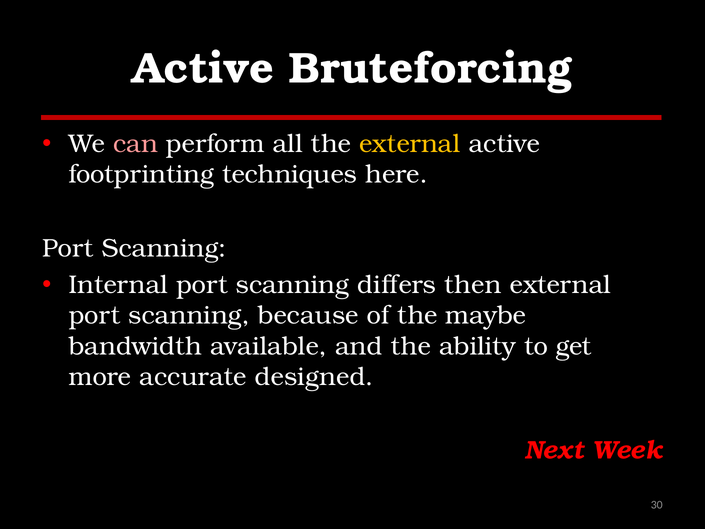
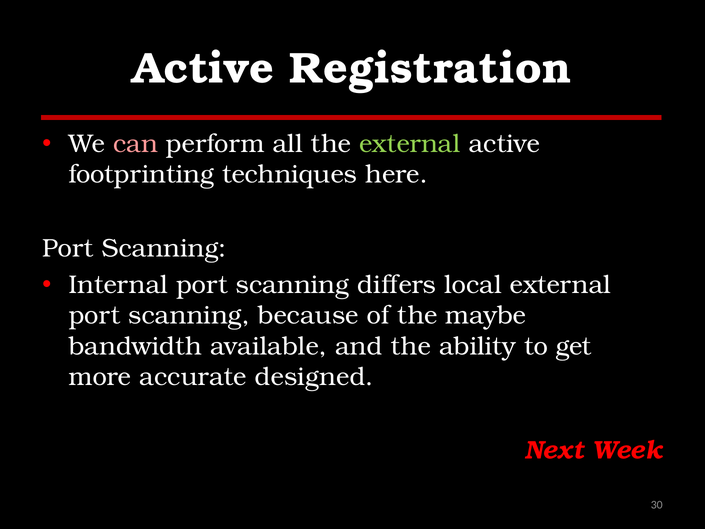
Bruteforcing: Bruteforcing -> Registration
external at (410, 144) colour: yellow -> light green
then: then -> local
